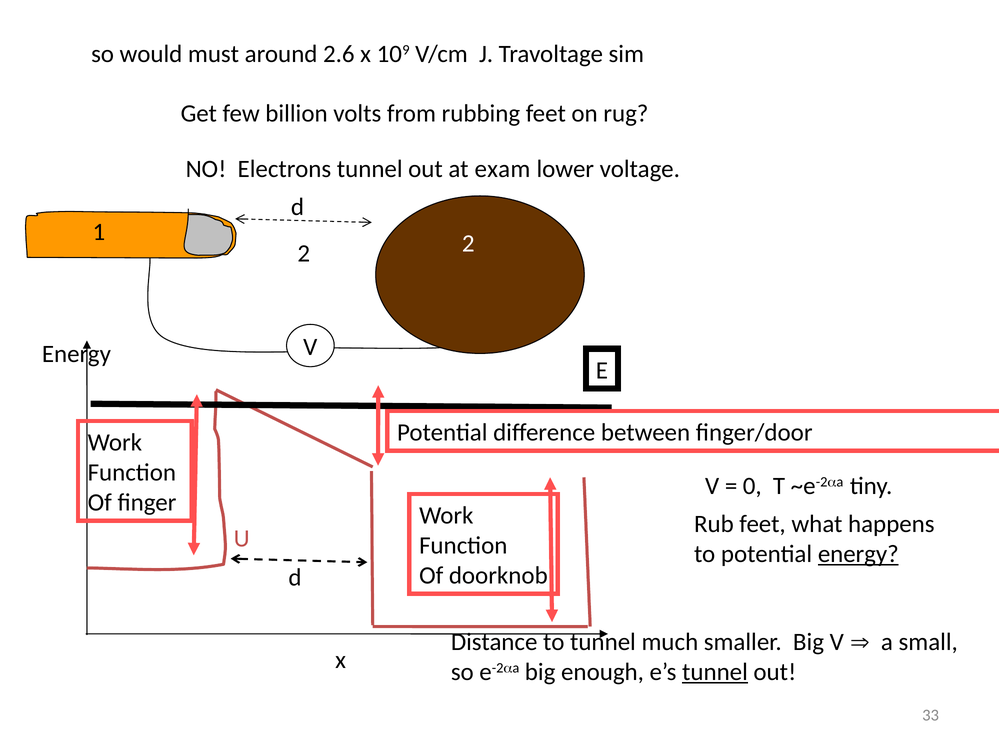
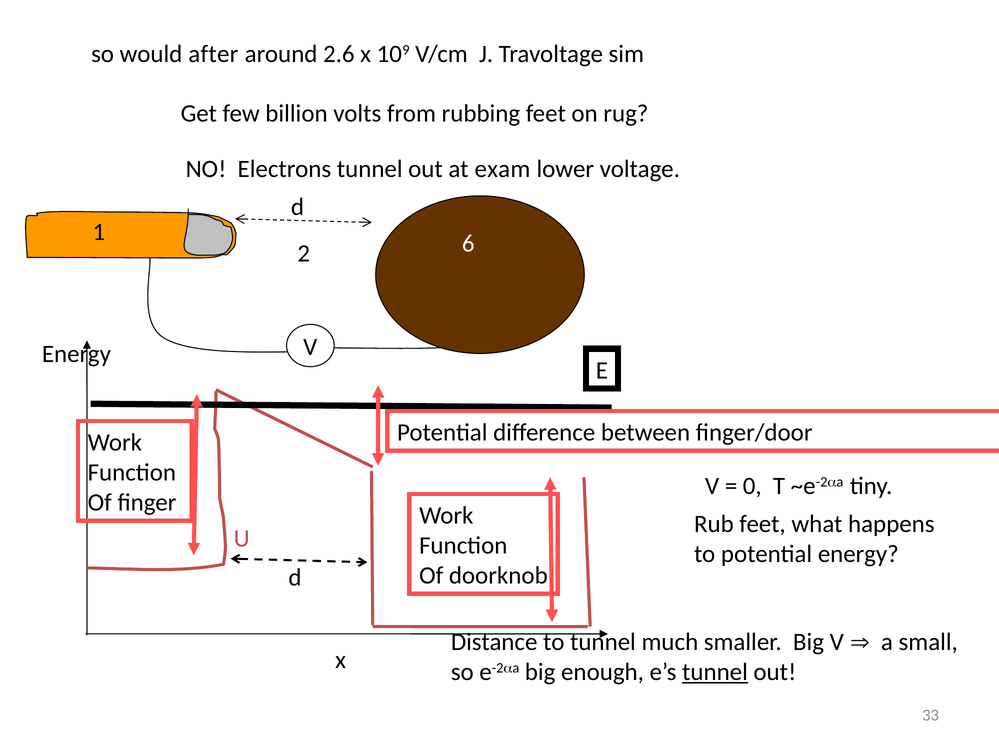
must: must -> after
2 2: 2 -> 6
energy at (858, 554) underline: present -> none
